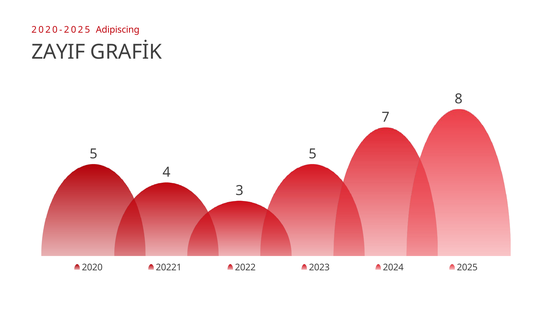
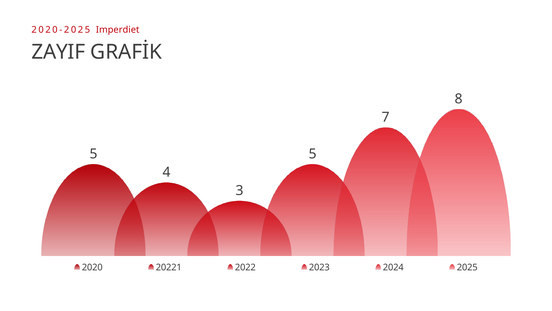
Adipiscing: Adipiscing -> Imperdiet
